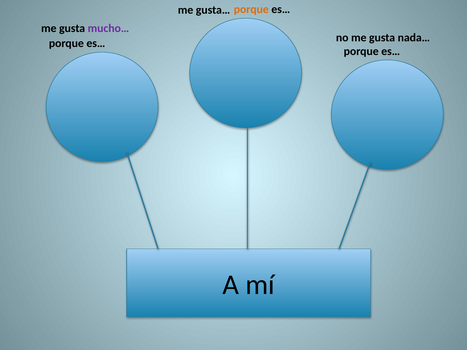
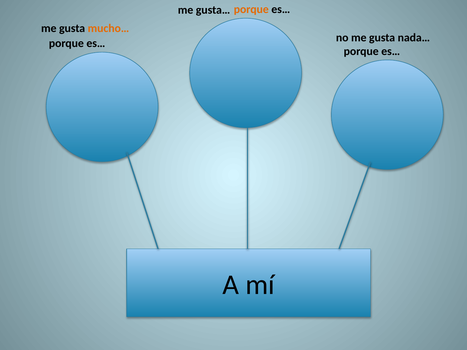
mucho… colour: purple -> orange
